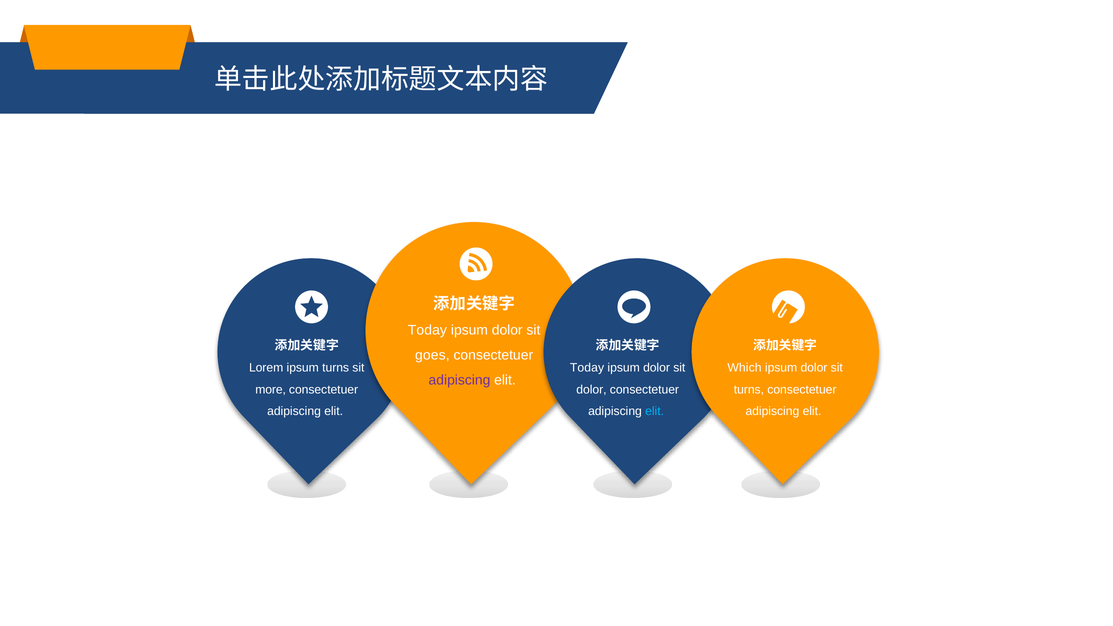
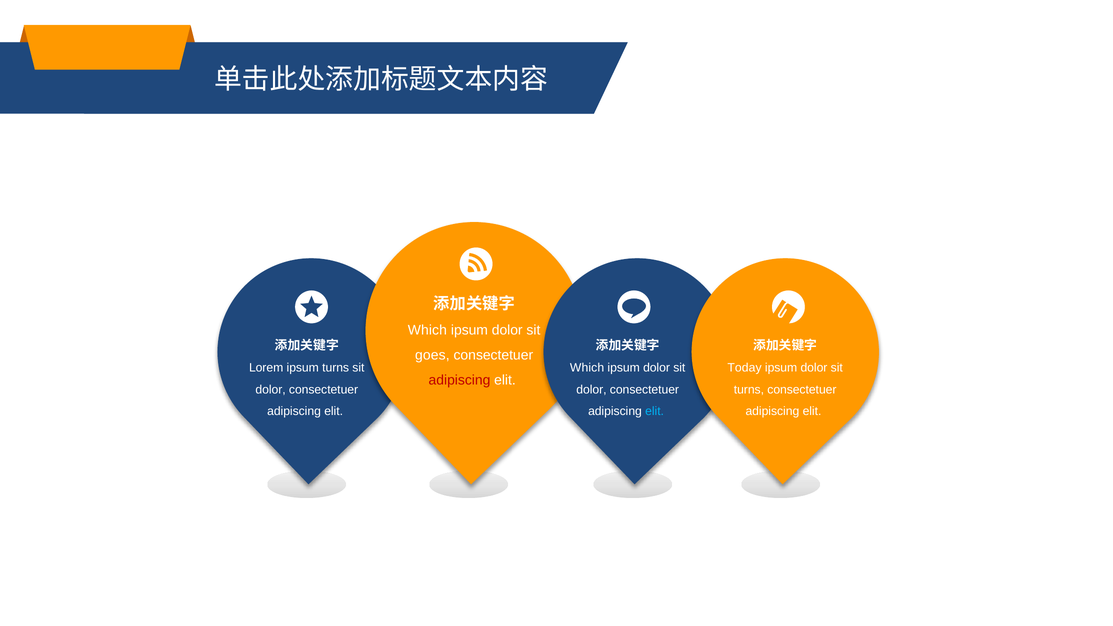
Today at (427, 330): Today -> Which
Today at (587, 368): Today -> Which
Which: Which -> Today
adipiscing at (459, 380) colour: purple -> red
more at (271, 390): more -> dolor
